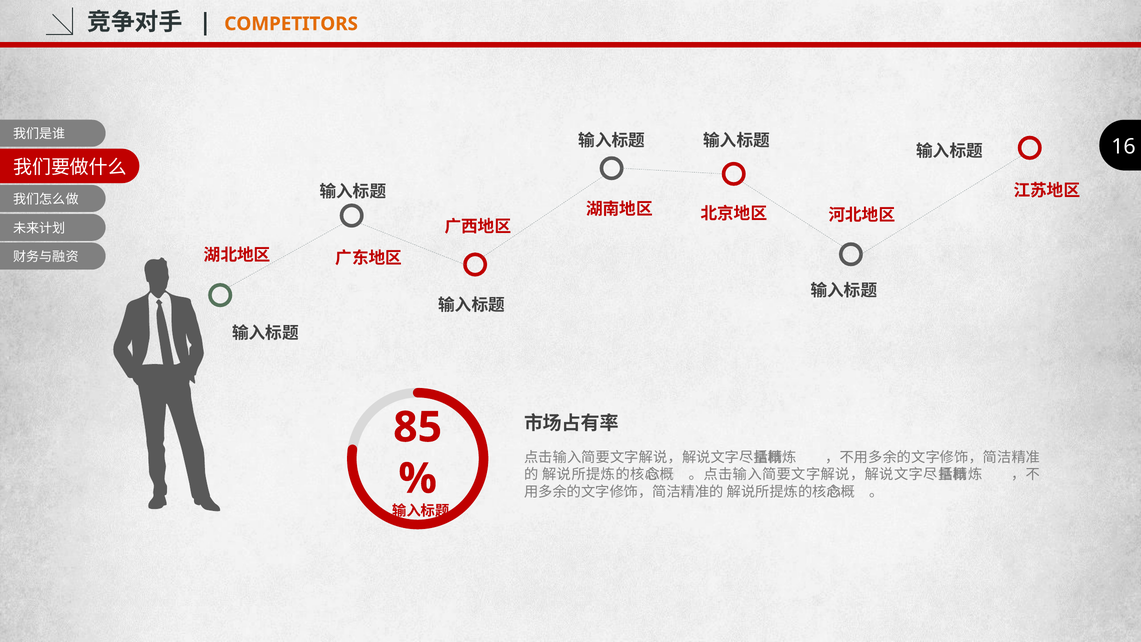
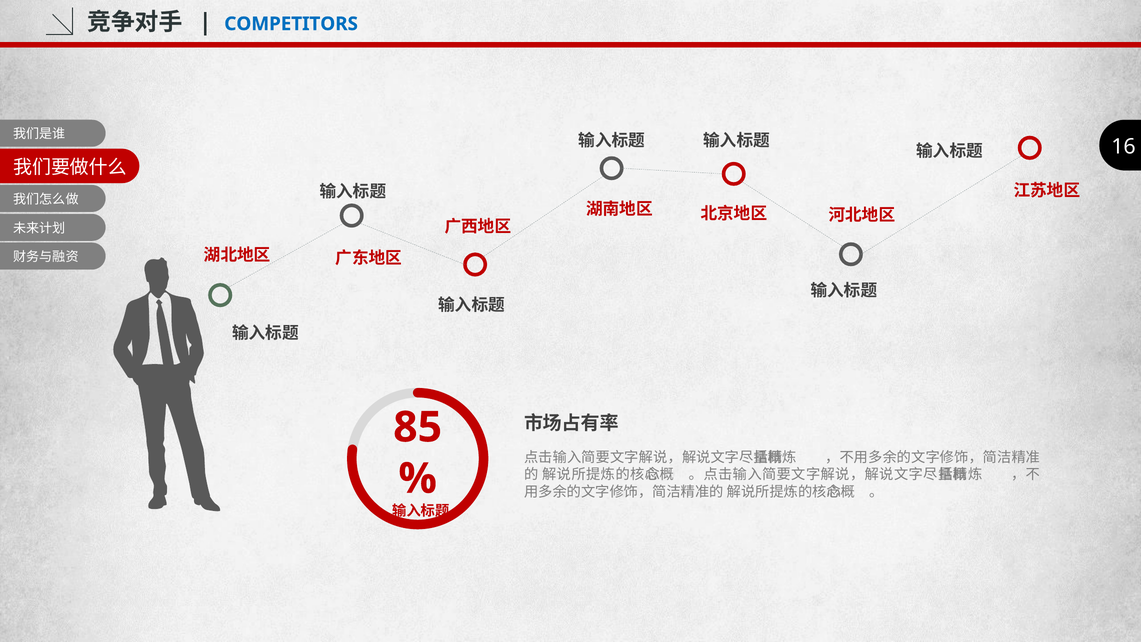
COMPETITORS colour: orange -> blue
